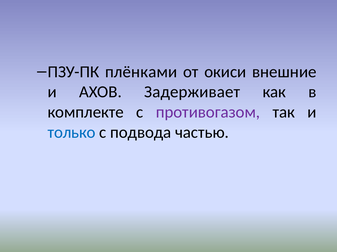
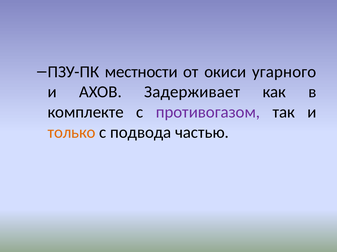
плёнками: плёнками -> местности
внешние: внешние -> угарного
только colour: blue -> orange
